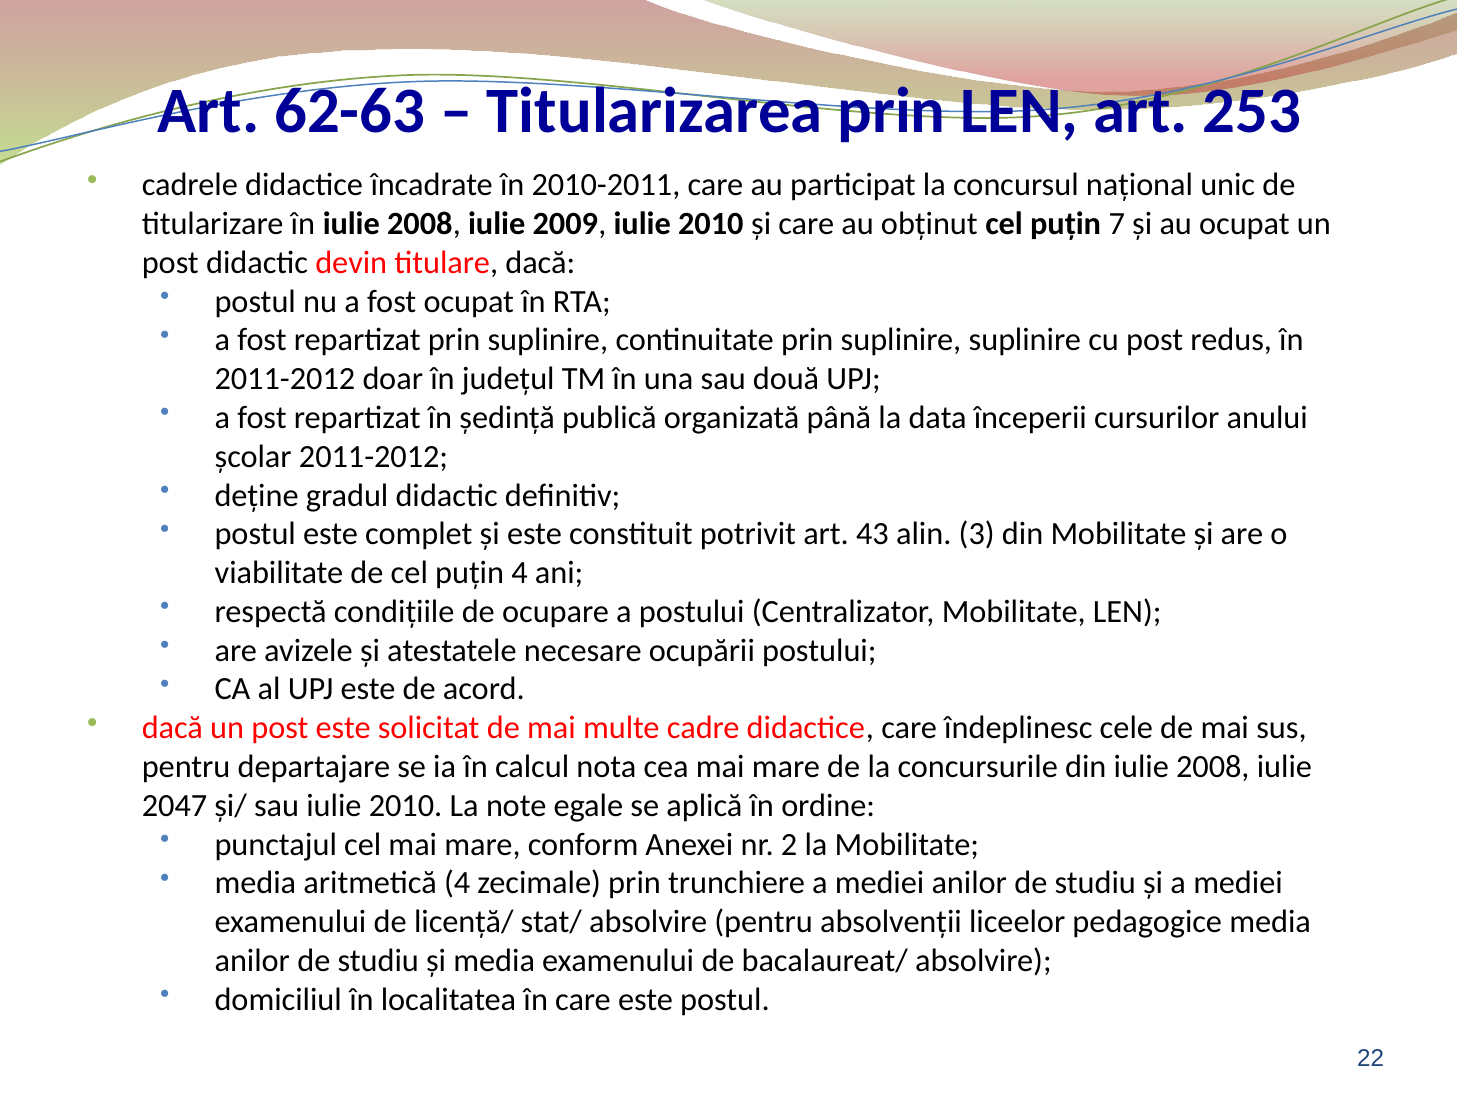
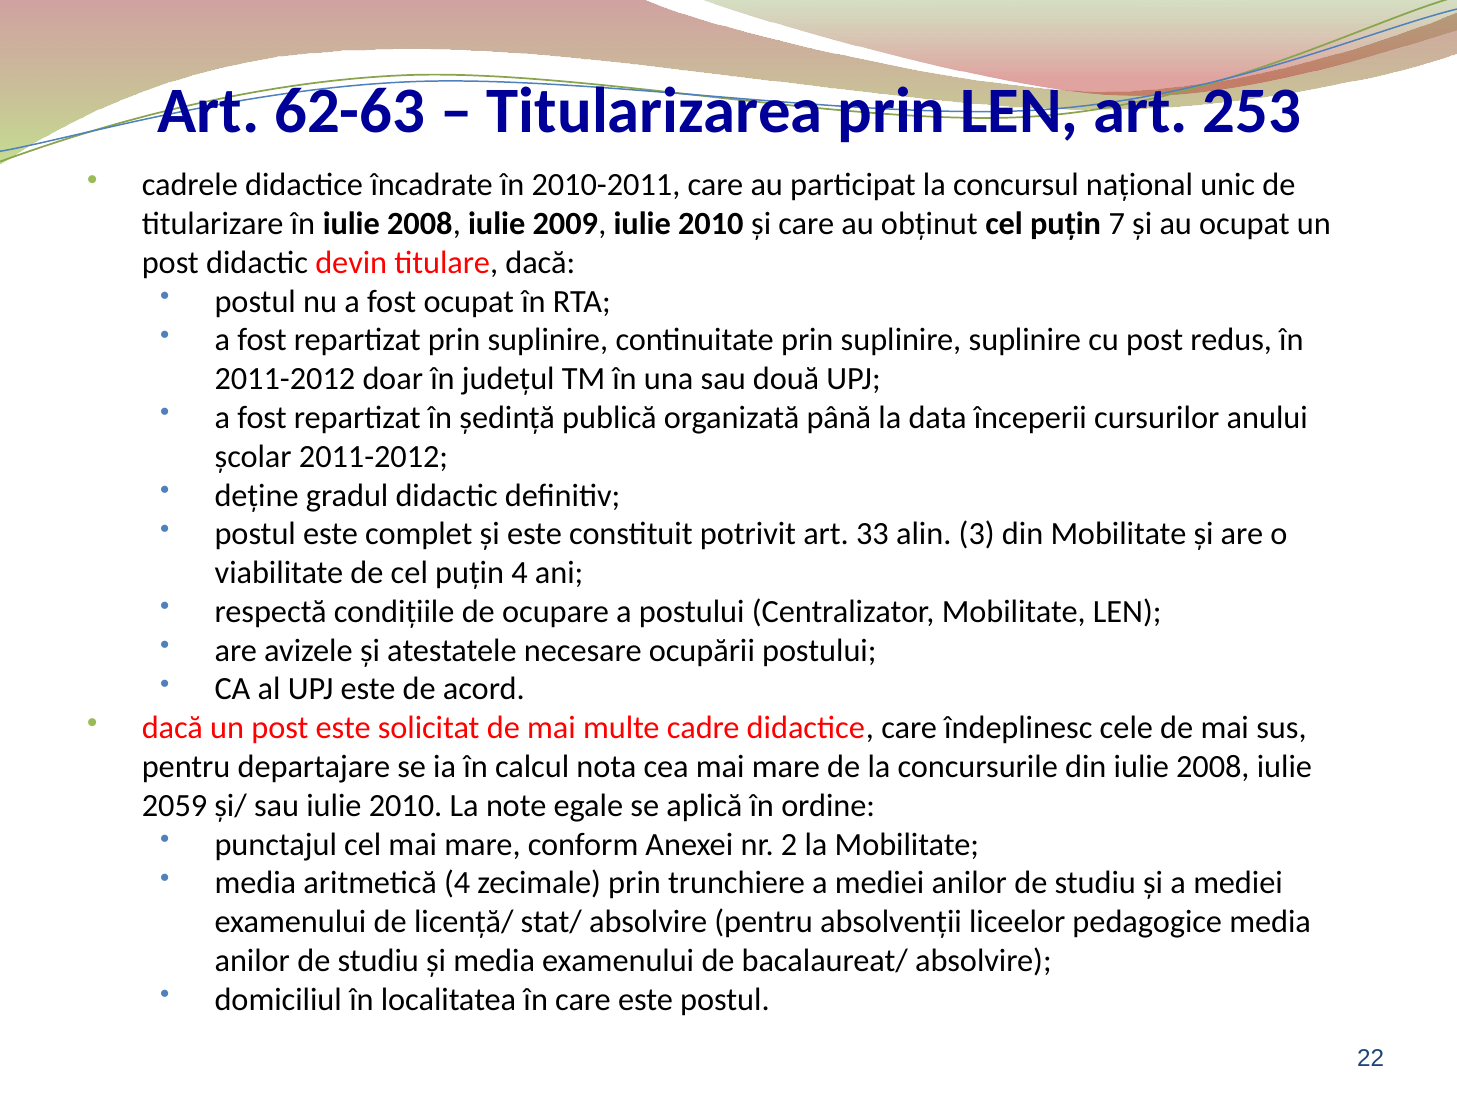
43: 43 -> 33
2047: 2047 -> 2059
